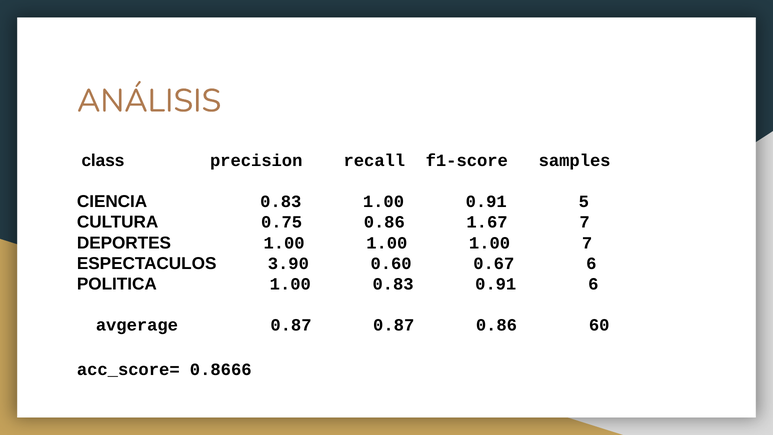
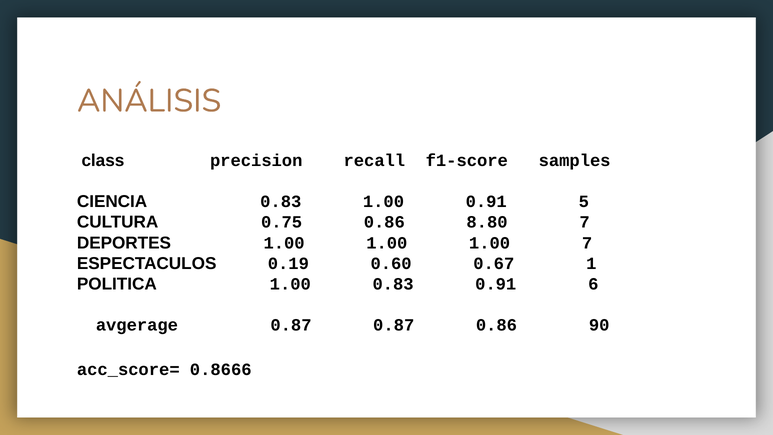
1.67: 1.67 -> 8.80
3.90: 3.90 -> 0.19
0.67 6: 6 -> 1
60: 60 -> 90
